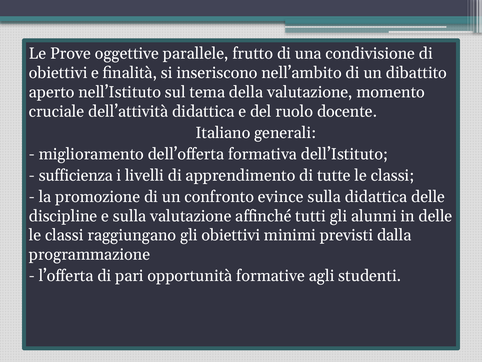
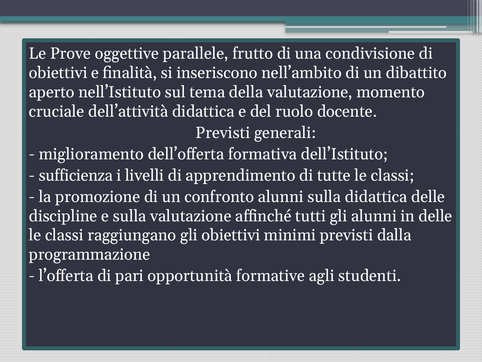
Italiano at (223, 133): Italiano -> Previsti
confronto evince: evince -> alunni
